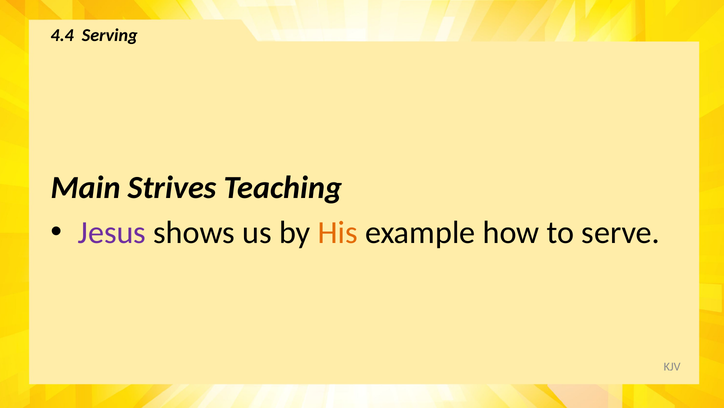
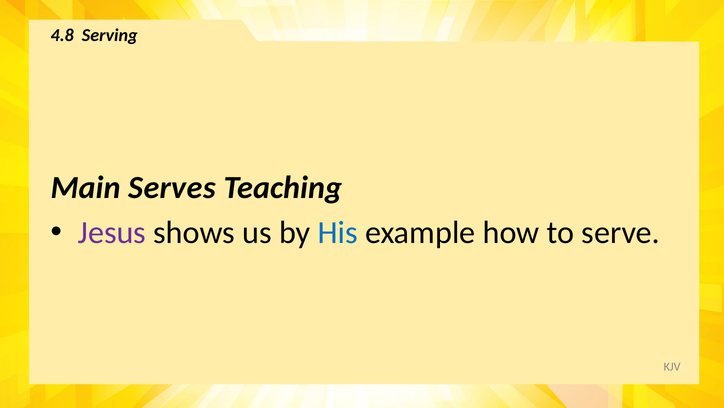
4.4: 4.4 -> 4.8
Strives: Strives -> Serves
His colour: orange -> blue
